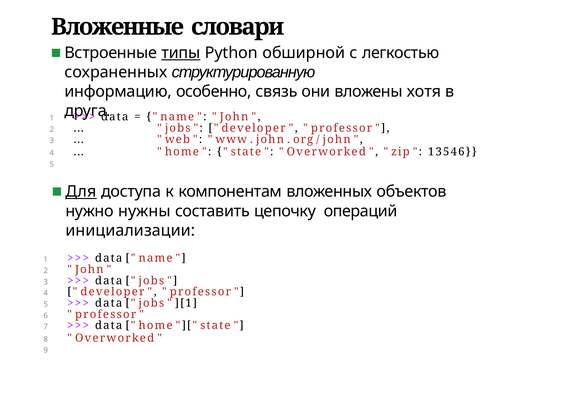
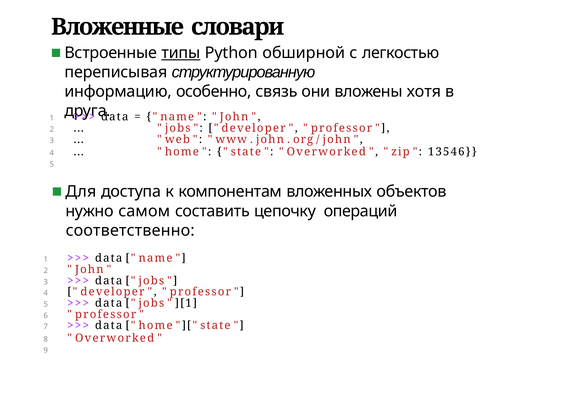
сохраненных: сохраненных -> переписывая
Для underline: present -> none
нужны: нужны -> самом
инициализации: инициализации -> соответственно
